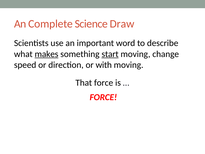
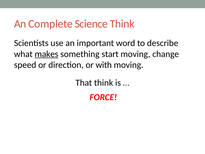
Science Draw: Draw -> Think
start underline: present -> none
That force: force -> think
